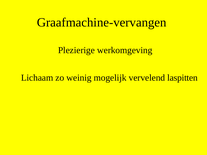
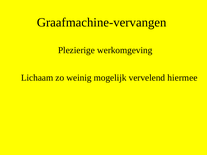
laspitten: laspitten -> hiermee
